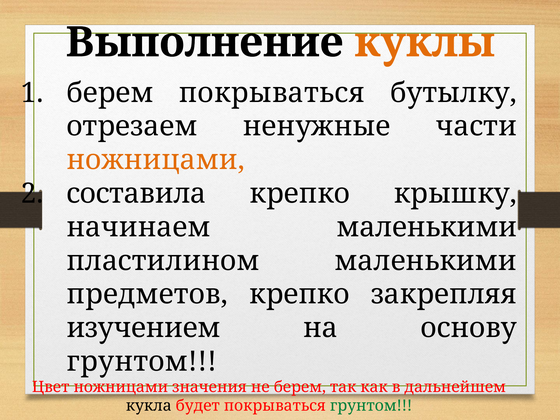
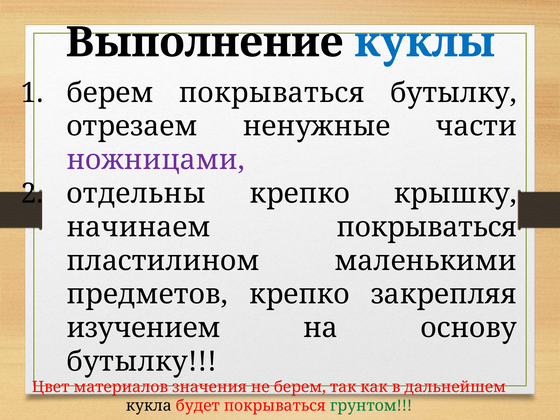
куклы colour: orange -> blue
ножницами at (156, 160) colour: orange -> purple
составила: составила -> отдельны
начинаем маленькими: маленькими -> покрываться
грунтом at (142, 362): грунтом -> бутылку
Цвет ножницами: ножницами -> материалов
